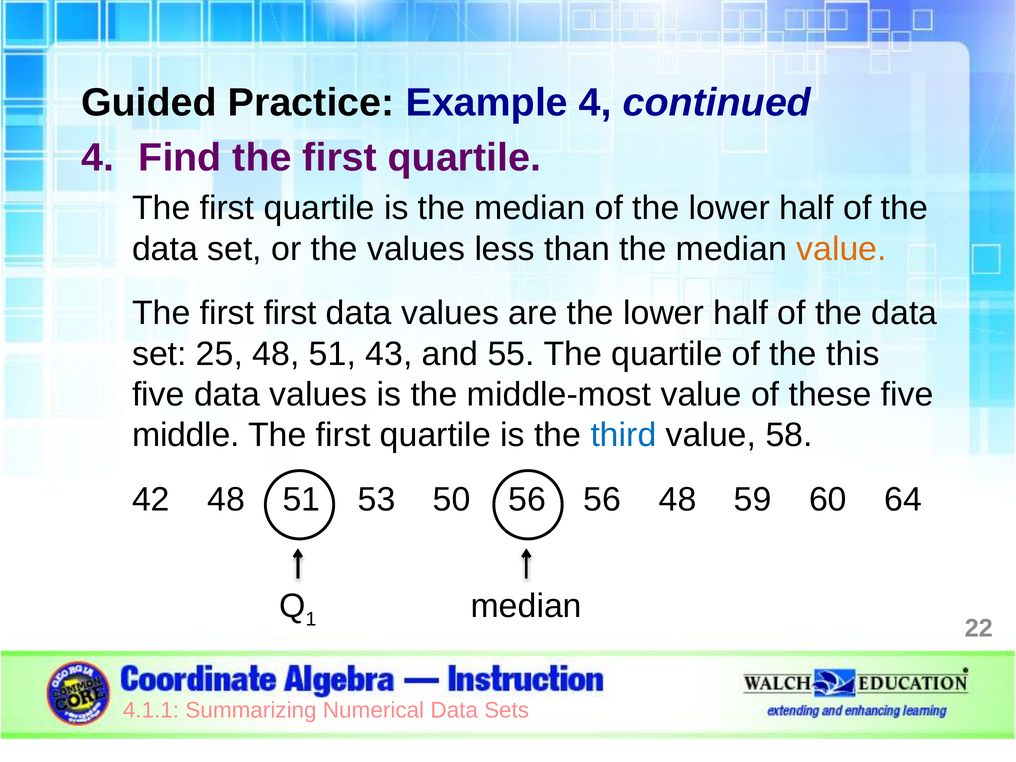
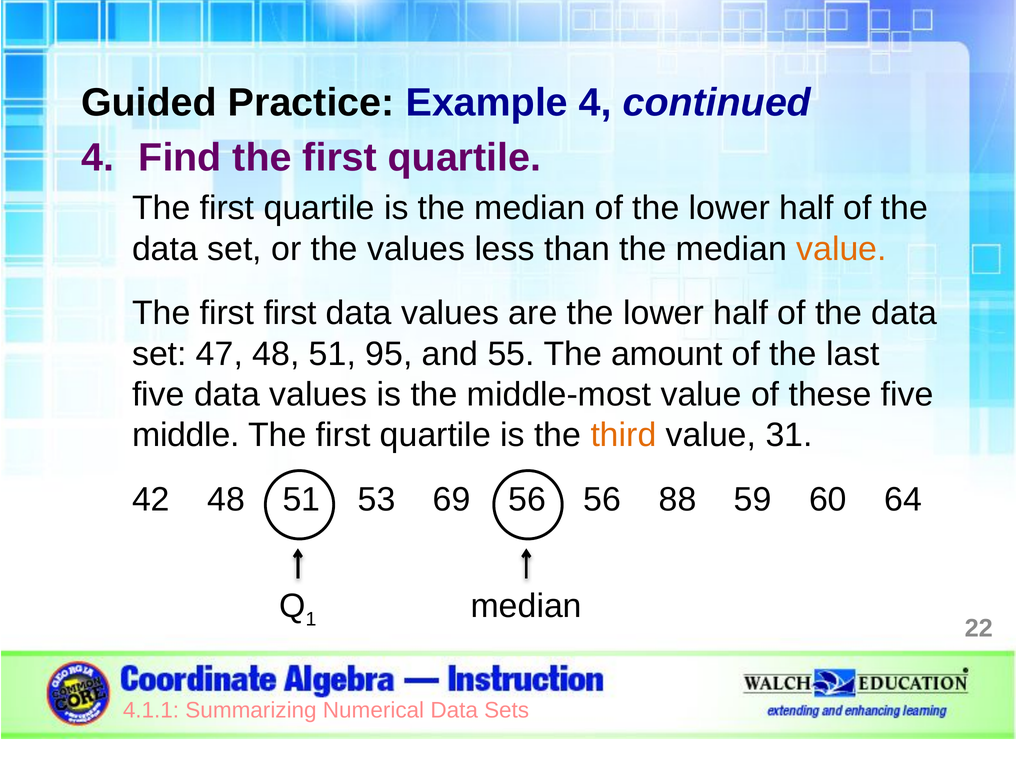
25: 25 -> 47
43: 43 -> 95
The quartile: quartile -> amount
this: this -> last
third colour: blue -> orange
58: 58 -> 31
50: 50 -> 69
56 48: 48 -> 88
